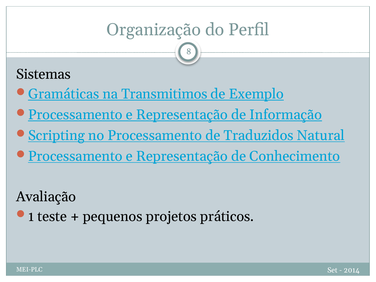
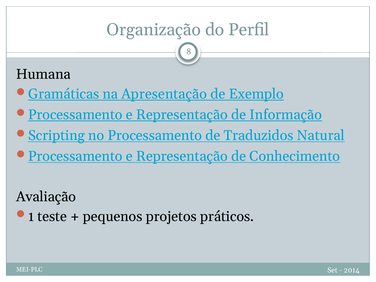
Sistemas: Sistemas -> Humana
Transmitimos: Transmitimos -> Apresentação
